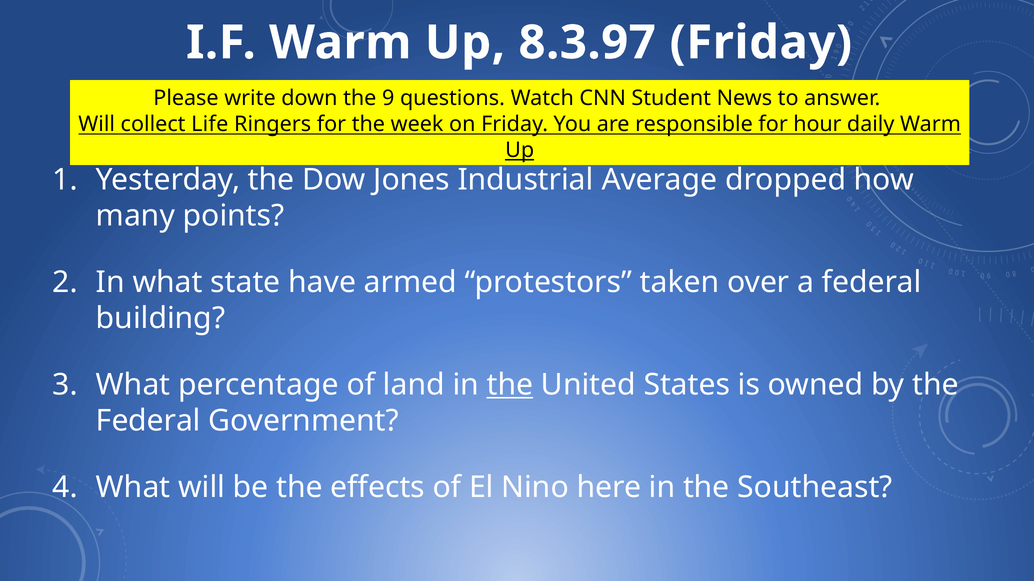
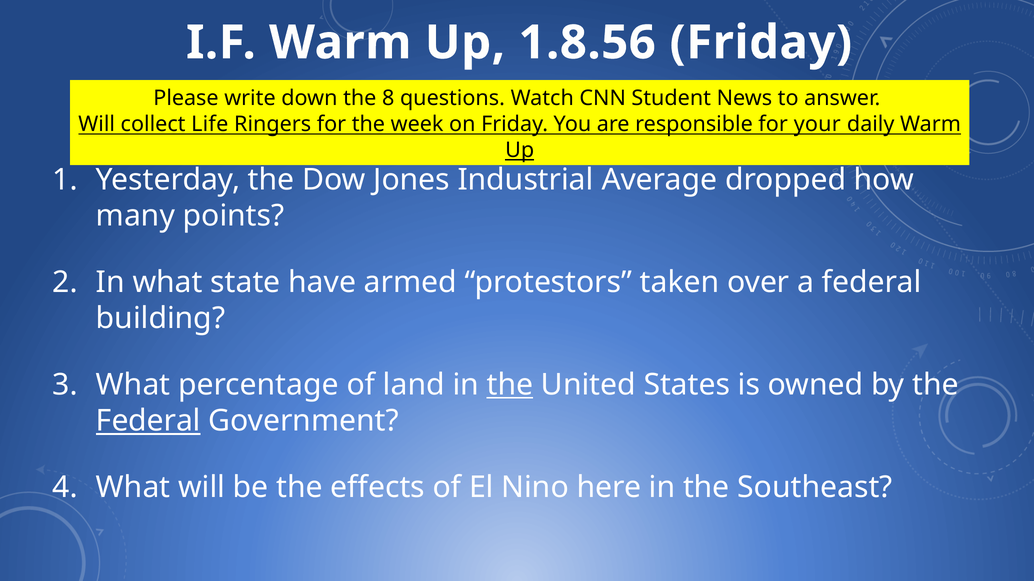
8.3.97: 8.3.97 -> 1.8.56
9: 9 -> 8
hour: hour -> your
Federal at (148, 421) underline: none -> present
